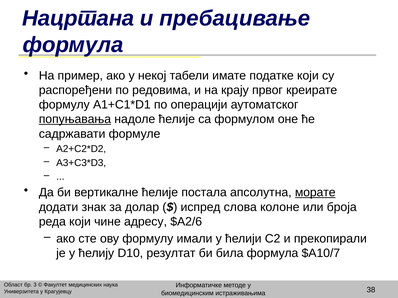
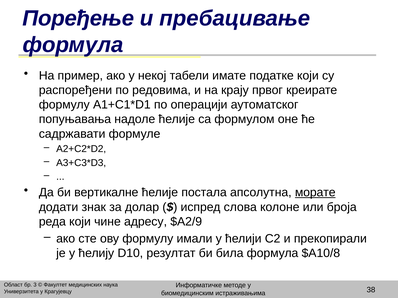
Нацртана: Нацртана -> Поређење
попуњавања underline: present -> none
$А2/6: $А2/6 -> $А2/9
$А10/7: $А10/7 -> $А10/8
